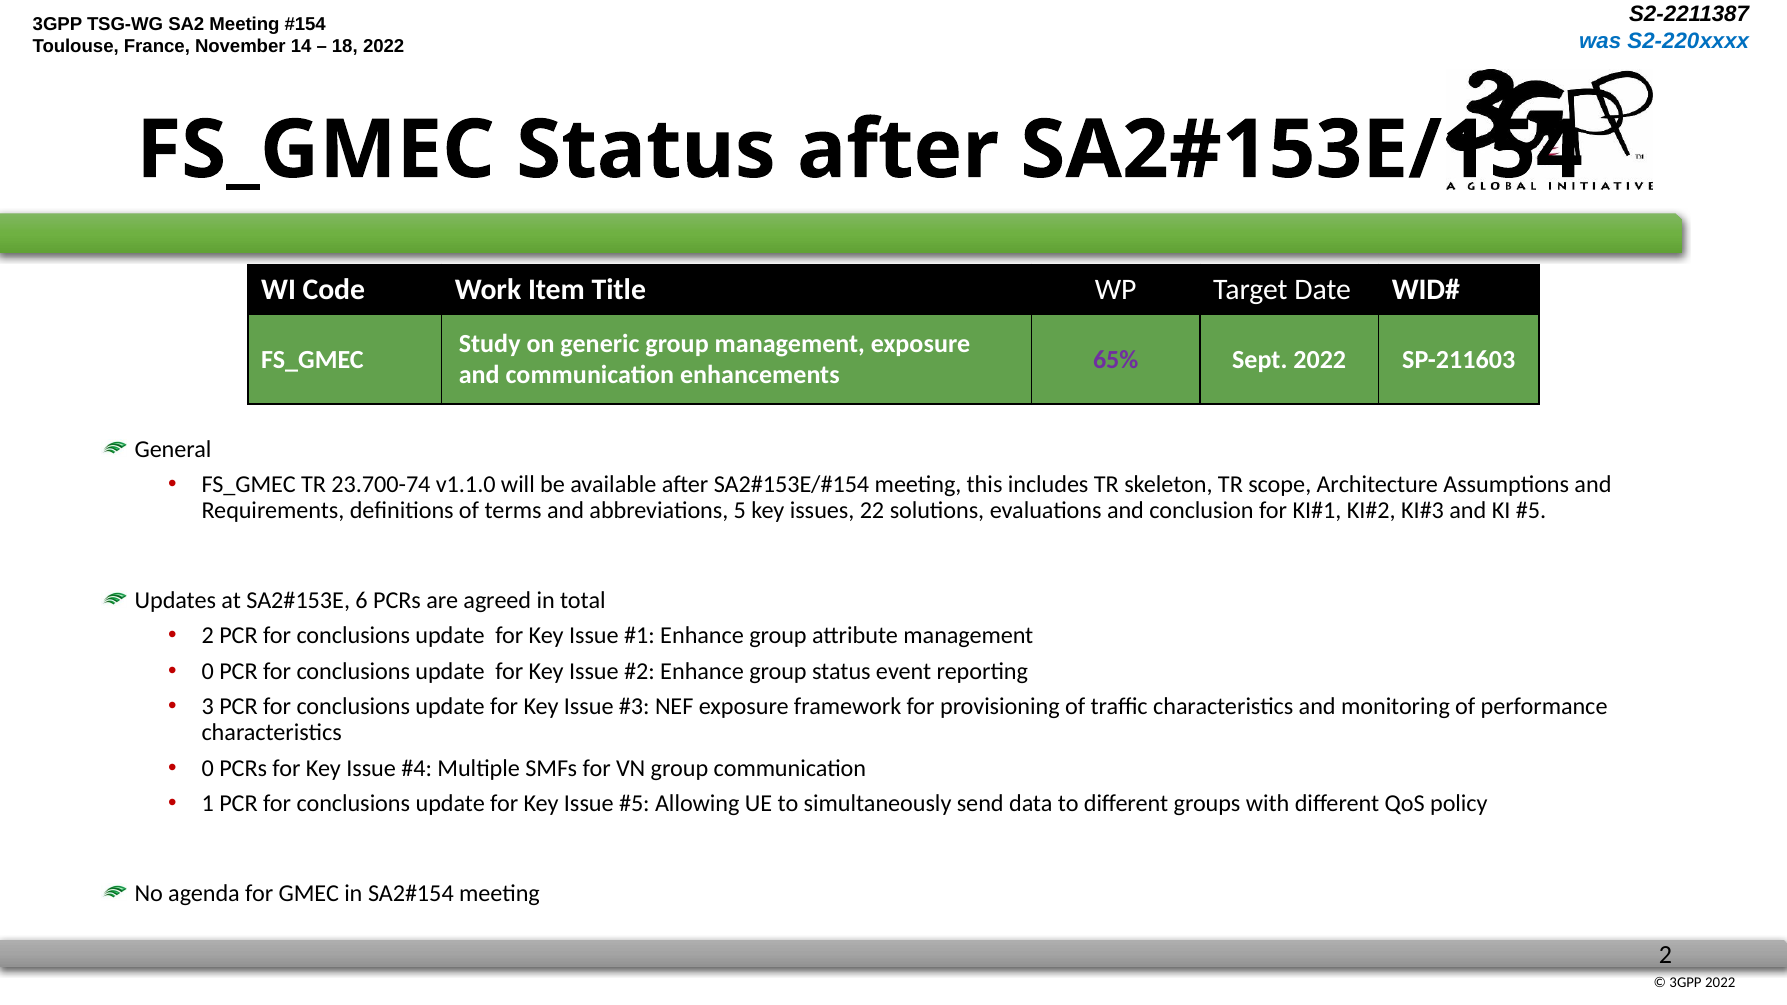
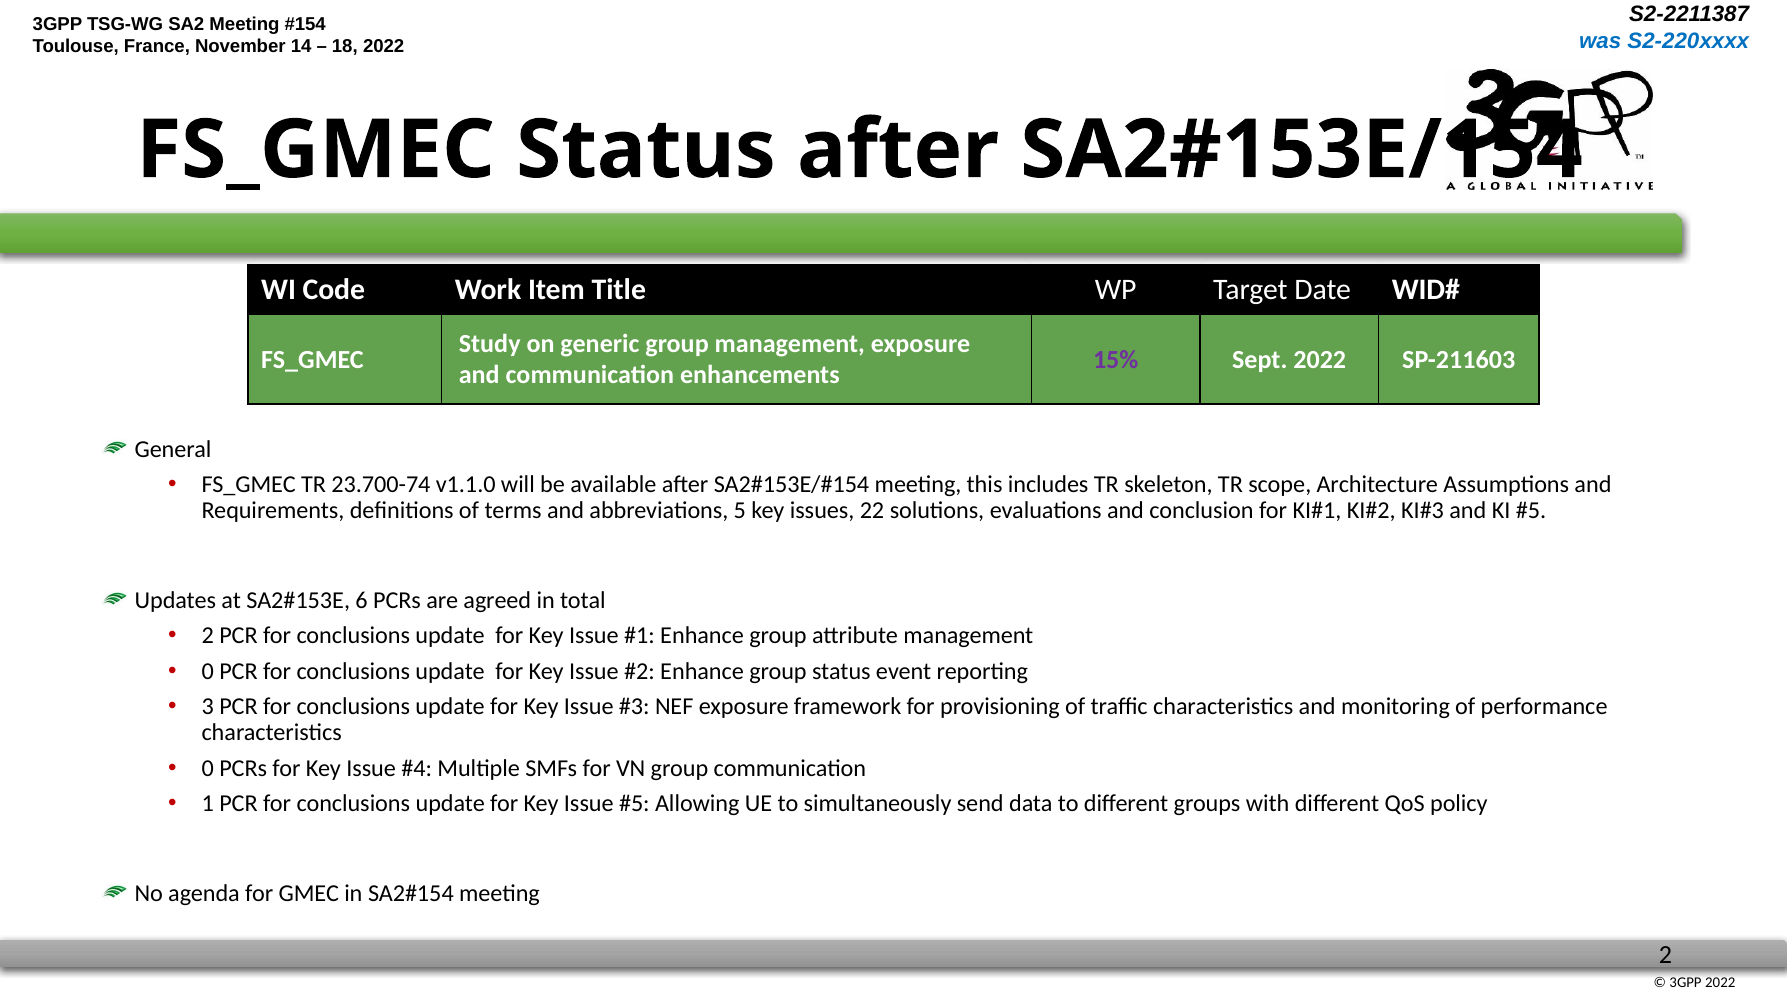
65%: 65% -> 15%
